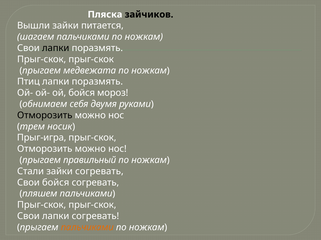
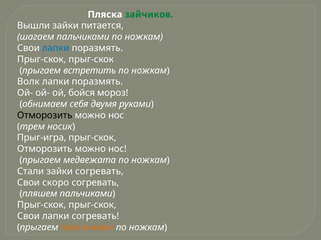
зайчиков colour: black -> green
лапки at (56, 48) colour: black -> blue
медвежата: медвежата -> встретить
Птиц: Птиц -> Волк
правильный: правильный -> медвежата
Свои бойся: бойся -> скоро
